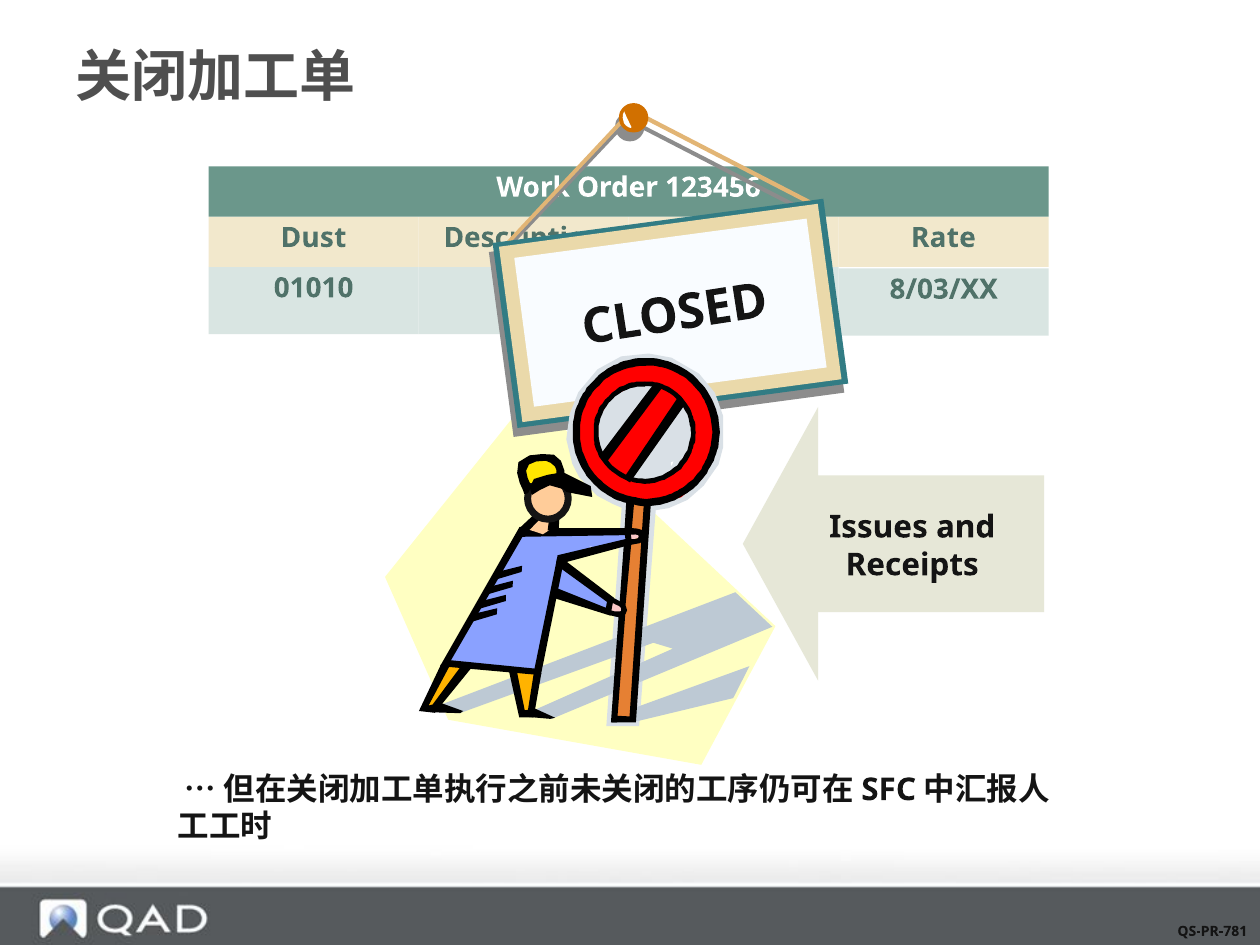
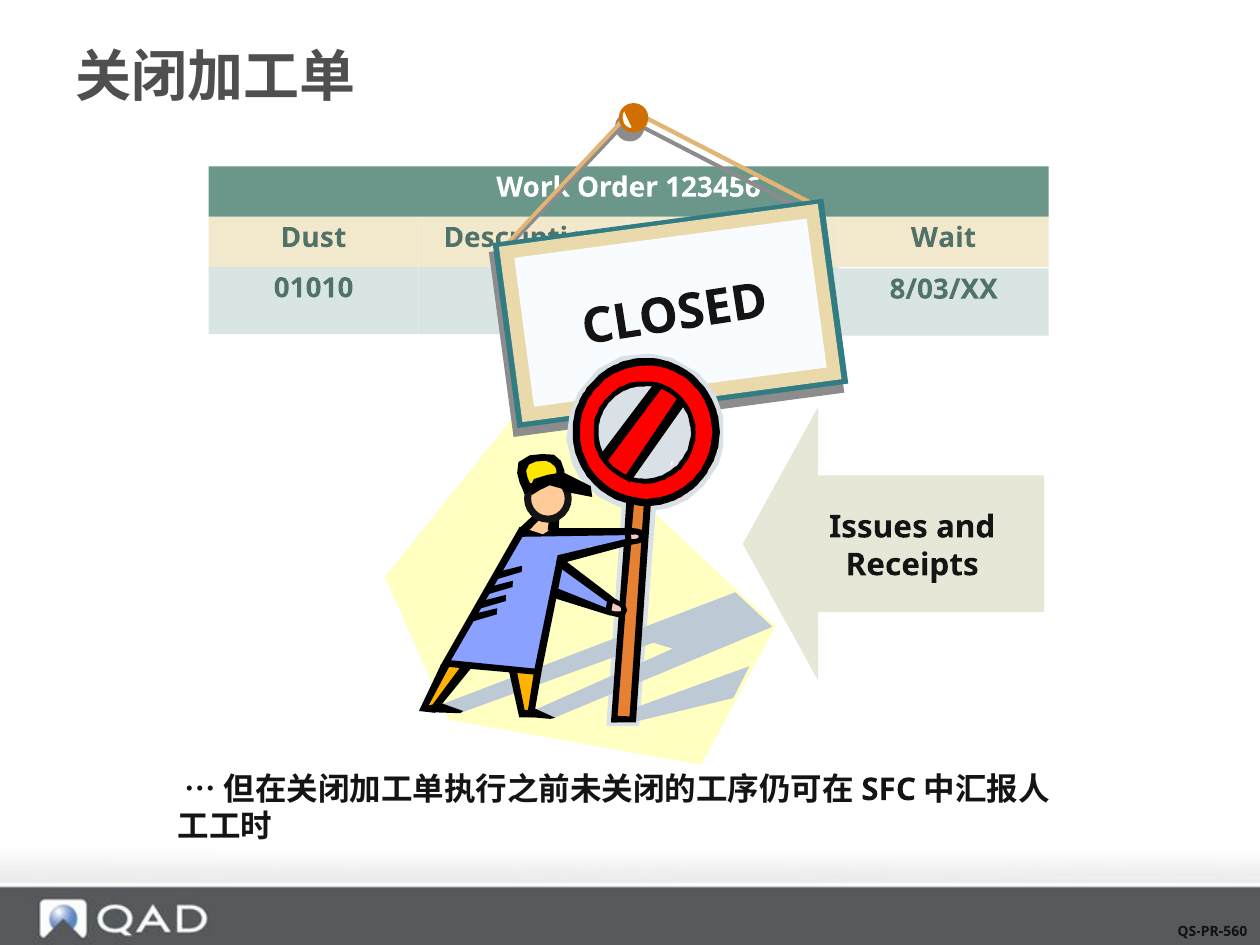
Rate: Rate -> Wait
QS-PR-781: QS-PR-781 -> QS-PR-560
